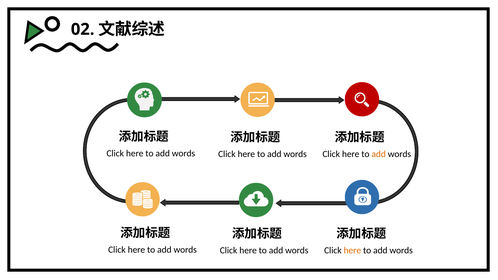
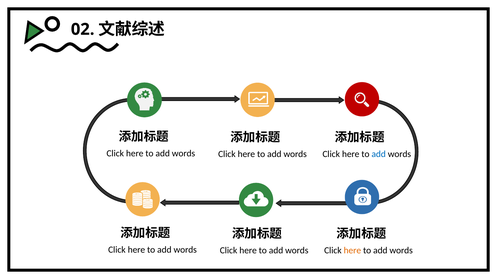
add at (379, 154) colour: orange -> blue
